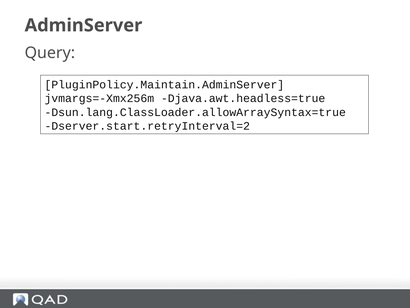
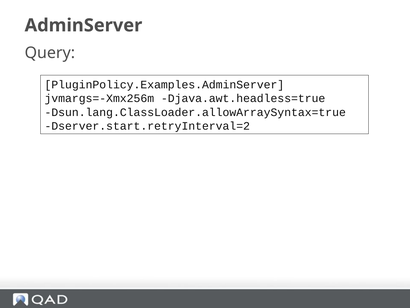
PluginPolicy.Maintain.AdminServer: PluginPolicy.Maintain.AdminServer -> PluginPolicy.Examples.AdminServer
